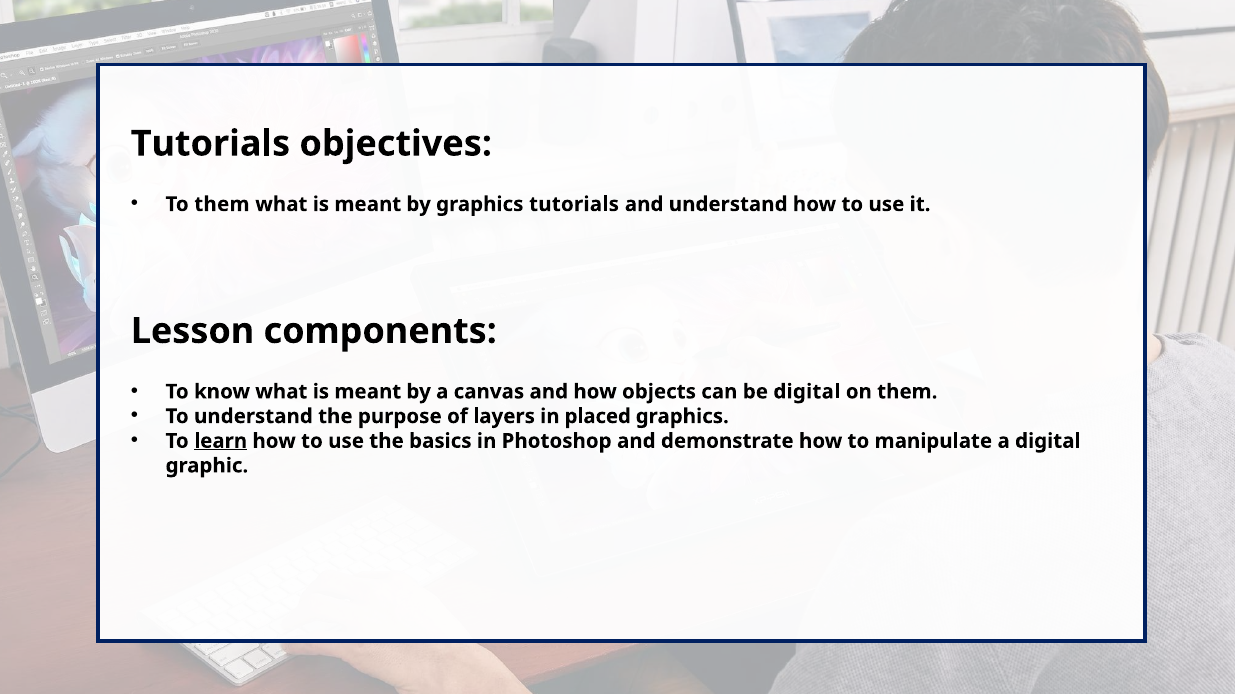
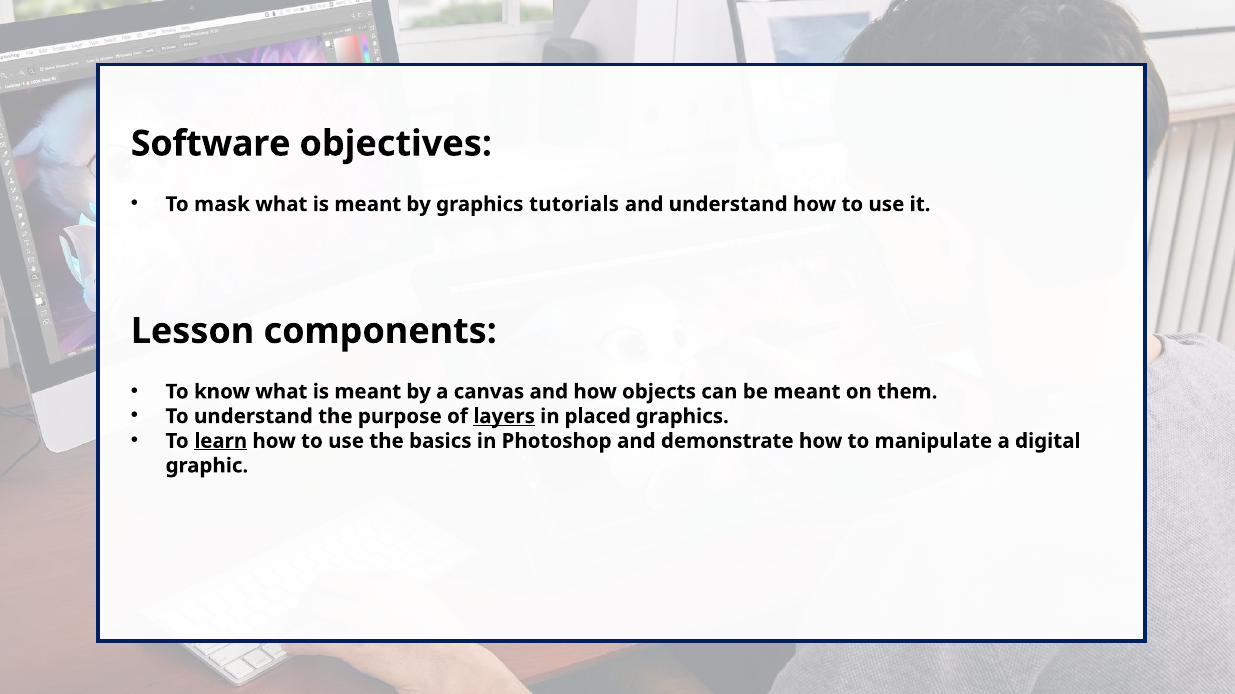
Tutorials at (210, 144): Tutorials -> Software
To them: them -> mask
be digital: digital -> meant
layers underline: none -> present
